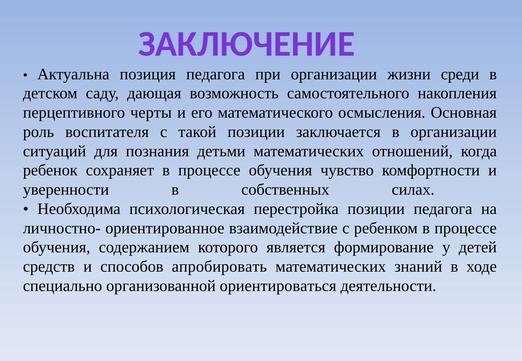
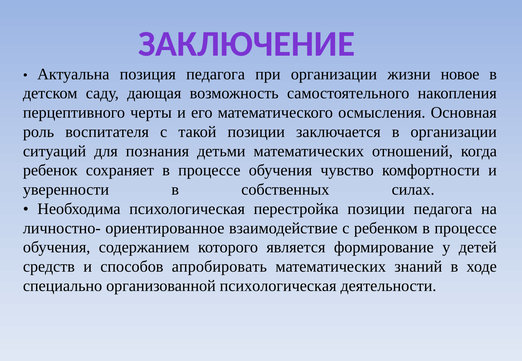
среди: среди -> новое
организованной ориентироваться: ориентироваться -> психологическая
